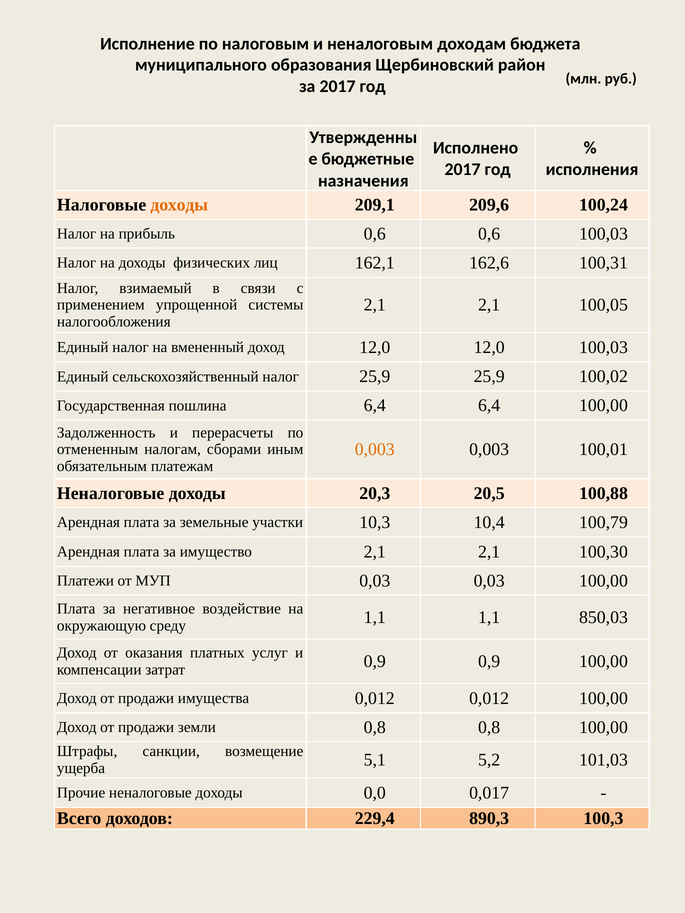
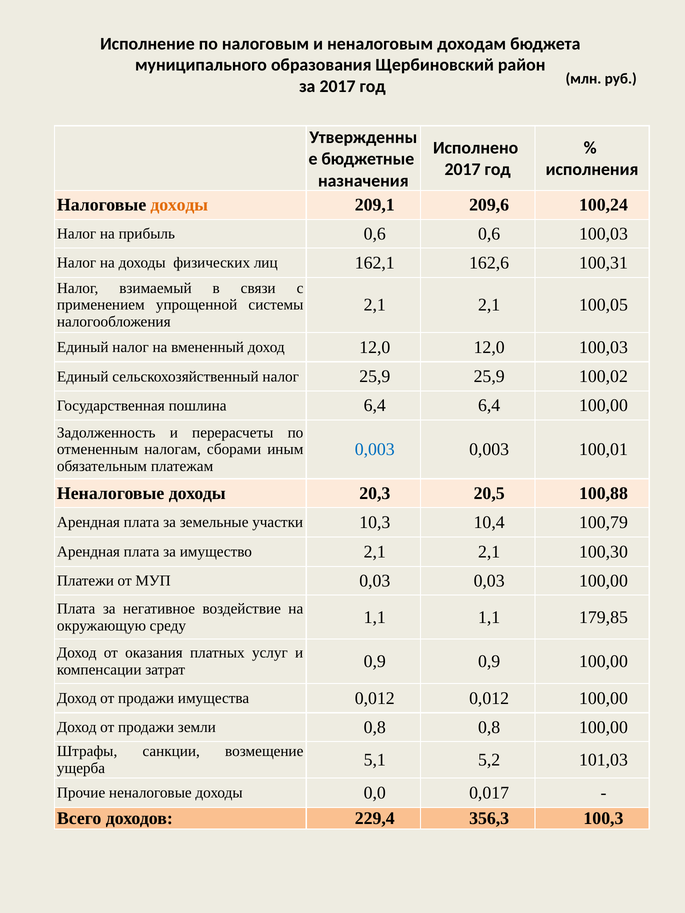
0,003 at (375, 450) colour: orange -> blue
850,03: 850,03 -> 179,85
890,3: 890,3 -> 356,3
